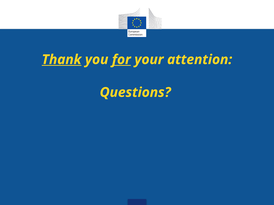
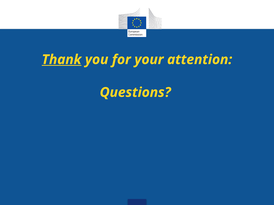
for underline: present -> none
